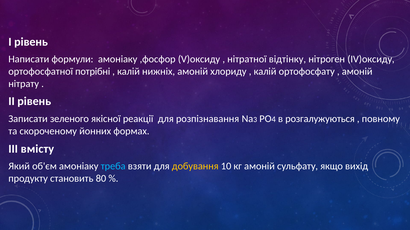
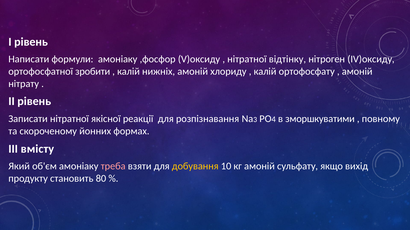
потрібні: потрібні -> зробити
Записати зеленого: зеленого -> нітратної
розгалужуються: розгалужуються -> зморшкуватими
треба colour: light blue -> pink
